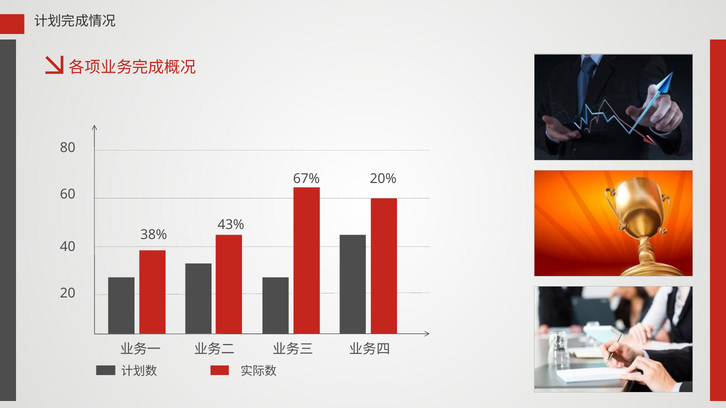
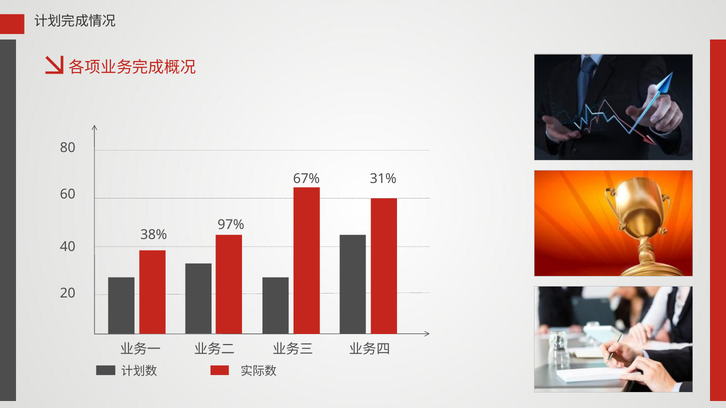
20%: 20% -> 31%
43%: 43% -> 97%
